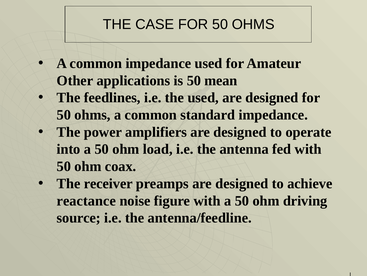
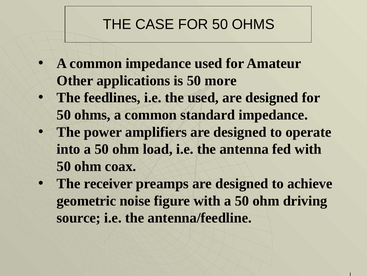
mean: mean -> more
reactance: reactance -> geometric
